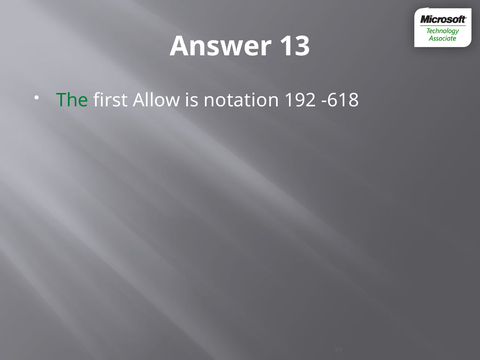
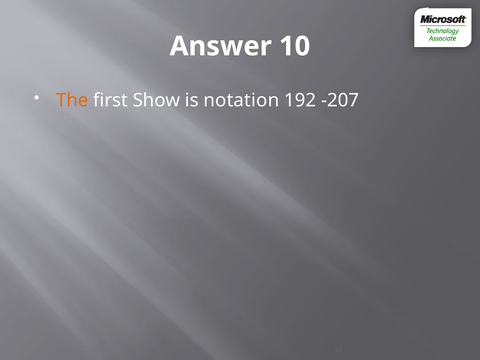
13: 13 -> 10
The colour: green -> orange
Allow: Allow -> Show
-618: -618 -> -207
